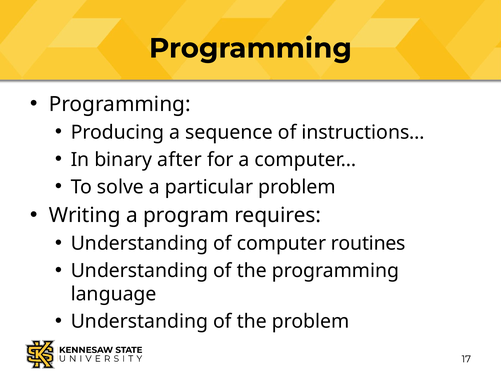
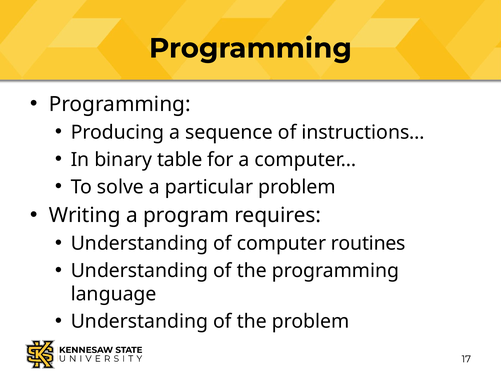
after: after -> table
